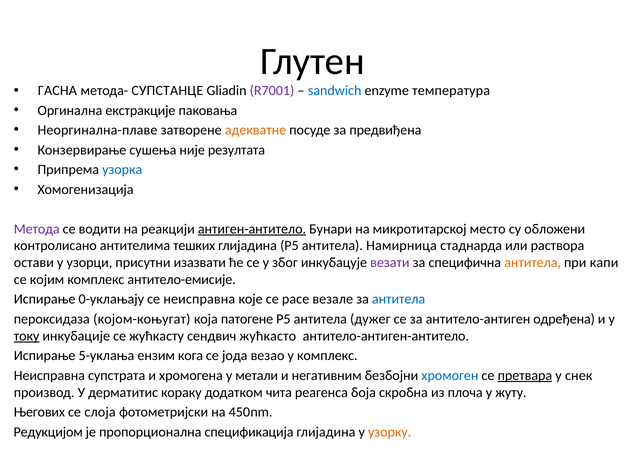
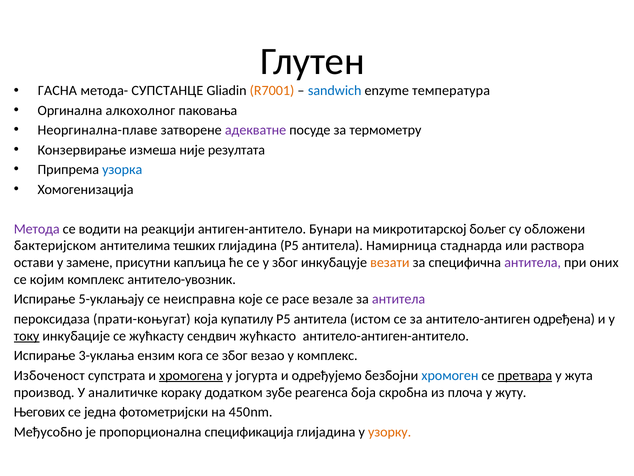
R7001 colour: purple -> orange
екстракције: екстракције -> алкохолног
адекватне colour: orange -> purple
предвиђена: предвиђена -> термометру
сушења: сушења -> измеша
антиген-антитело underline: present -> none
место: место -> бољег
контролисано: контролисано -> бактеријском
узорци: узорци -> замене
изазвати: изазвати -> капљица
везати colour: purple -> orange
антитела at (533, 262) colour: orange -> purple
капи: капи -> оних
антитело-емисије: антитело-емисије -> антитело-увозник
0-уклањају: 0-уклањају -> 5-уклањају
антитела at (399, 299) colour: blue -> purple
којом-коњугат: којом-коњугат -> прати-коњугат
патогене: патогене -> купатилу
дужег: дужег -> истом
5-уклања: 5-уклања -> 3-уклања
се јода: јода -> због
Неисправна at (49, 375): Неисправна -> Избоченост
хромогена underline: none -> present
метали: метали -> јогурта
негативним: негативним -> одређујемо
снек: снек -> жута
дерматитис: дерматитис -> аналитичке
чита: чита -> зубе
слоја: слоја -> једна
Редукцијом: Редукцијом -> Међусобно
